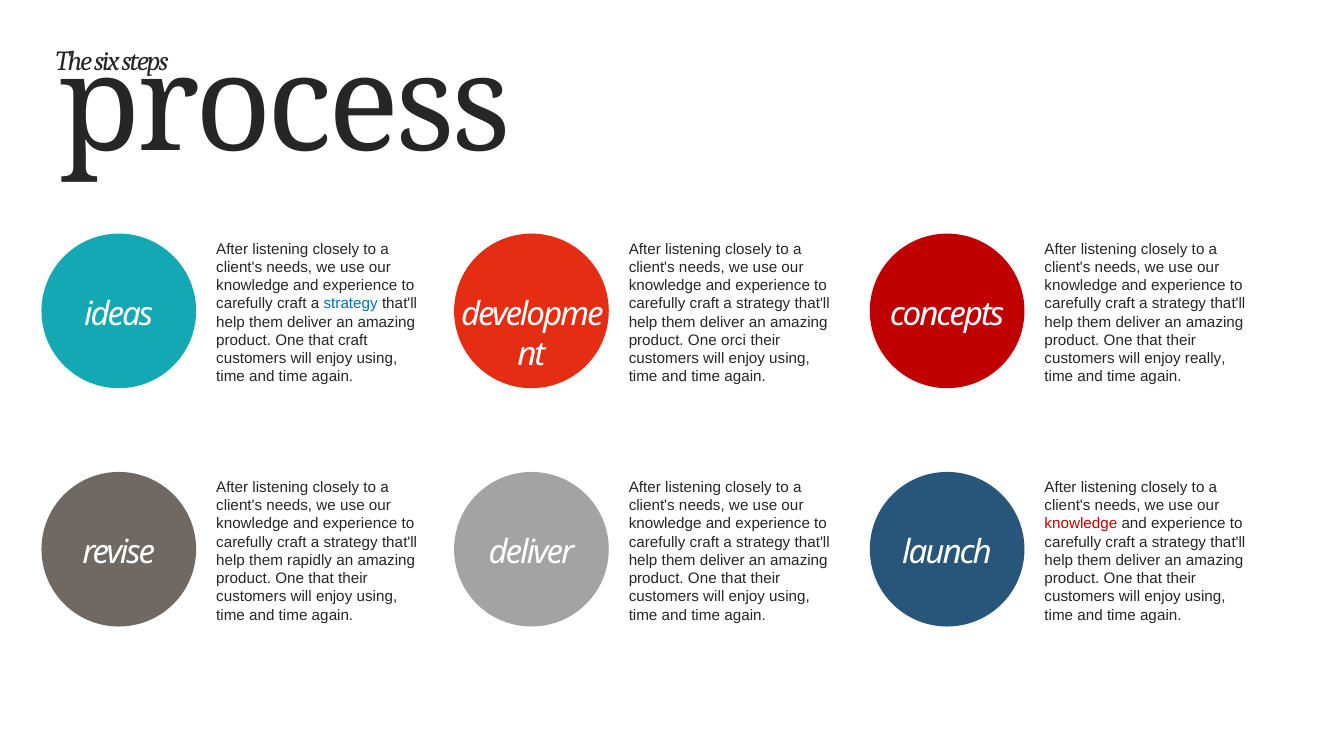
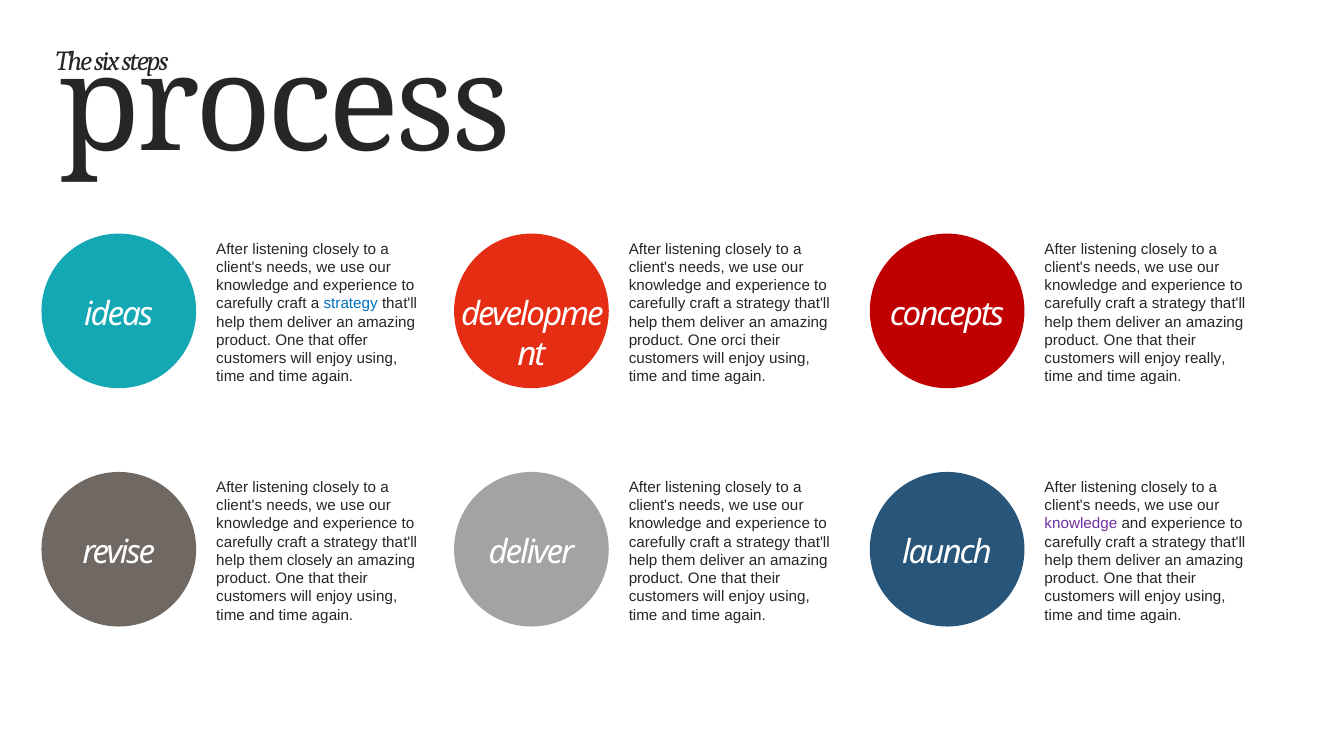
that craft: craft -> offer
knowledge at (1081, 524) colour: red -> purple
them rapidly: rapidly -> closely
